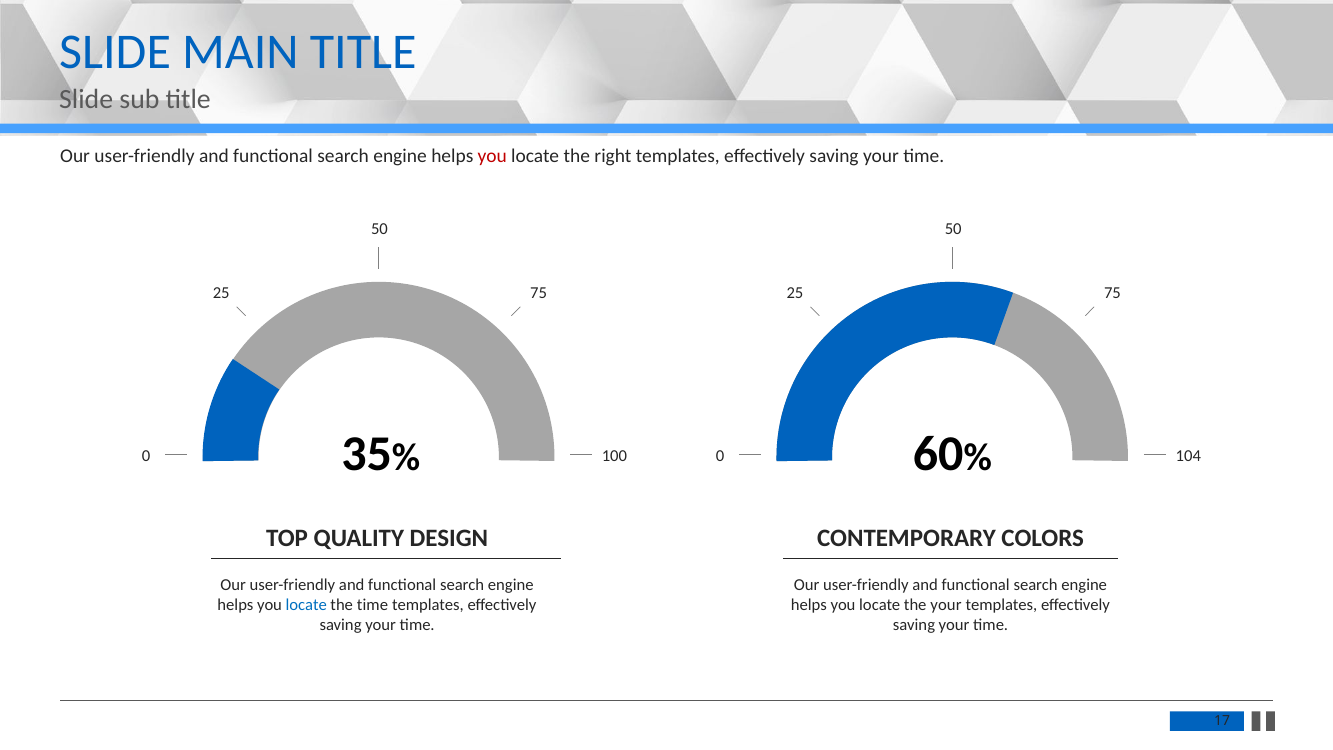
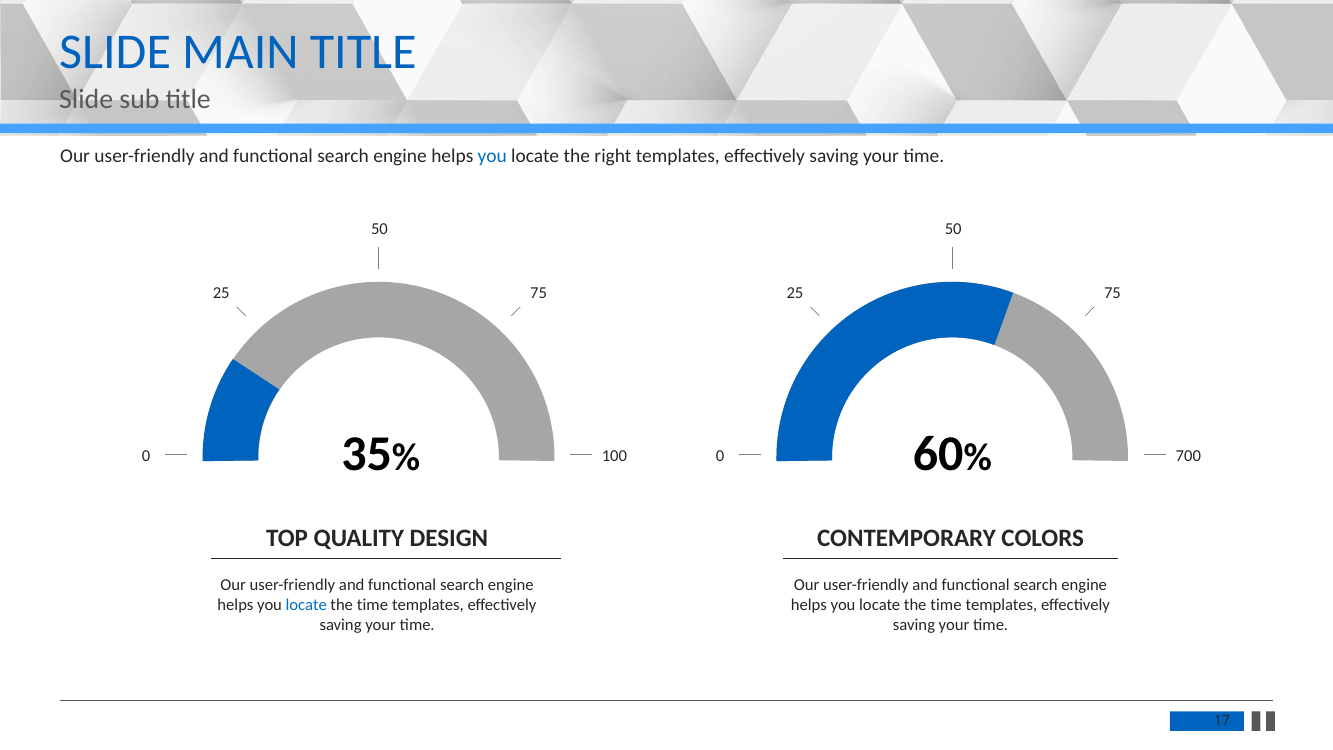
you at (492, 156) colour: red -> blue
104: 104 -> 700
your at (946, 605): your -> time
